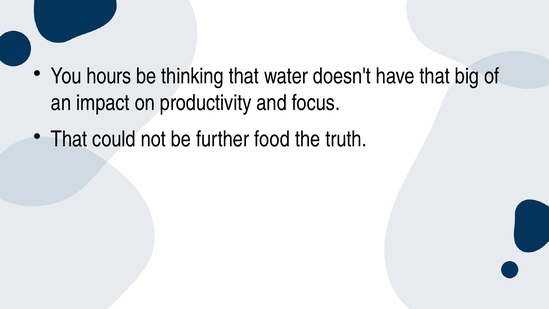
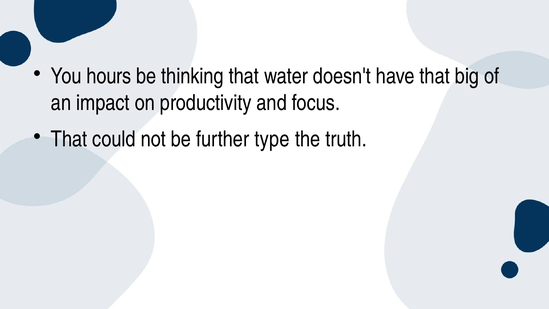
food: food -> type
